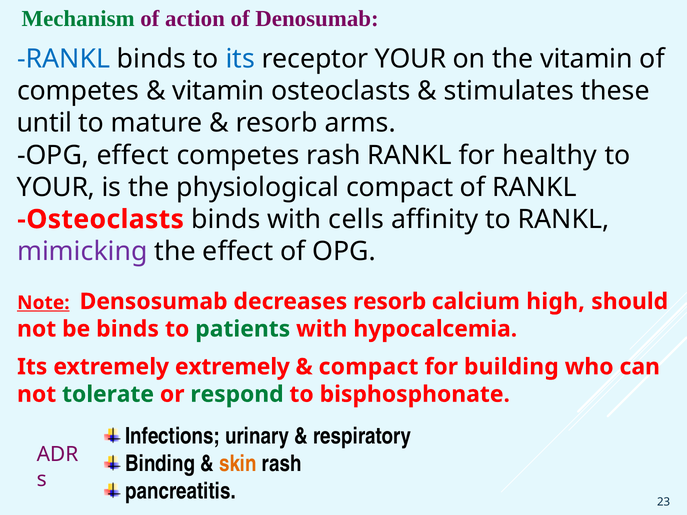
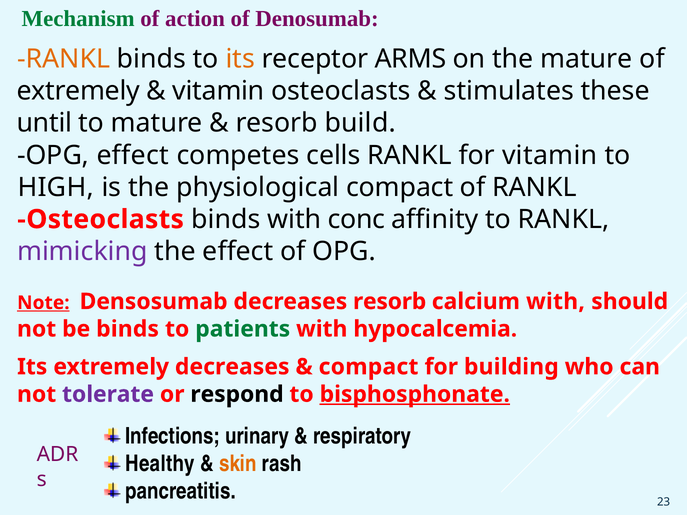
RANKL at (64, 59) colour: blue -> orange
its at (240, 59) colour: blue -> orange
receptor YOUR: YOUR -> ARMS
the vitamin: vitamin -> mature
competes at (78, 91): competes -> extremely
arms: arms -> build
competes rash: rash -> cells
for healthy: healthy -> vitamin
YOUR at (56, 187): YOUR -> HIGH
cells: cells -> conc
calcium high: high -> with
extremely extremely: extremely -> decreases
tolerate colour: green -> purple
respond colour: green -> black
bisphosphonate underline: none -> present
Binding: Binding -> Healthy
